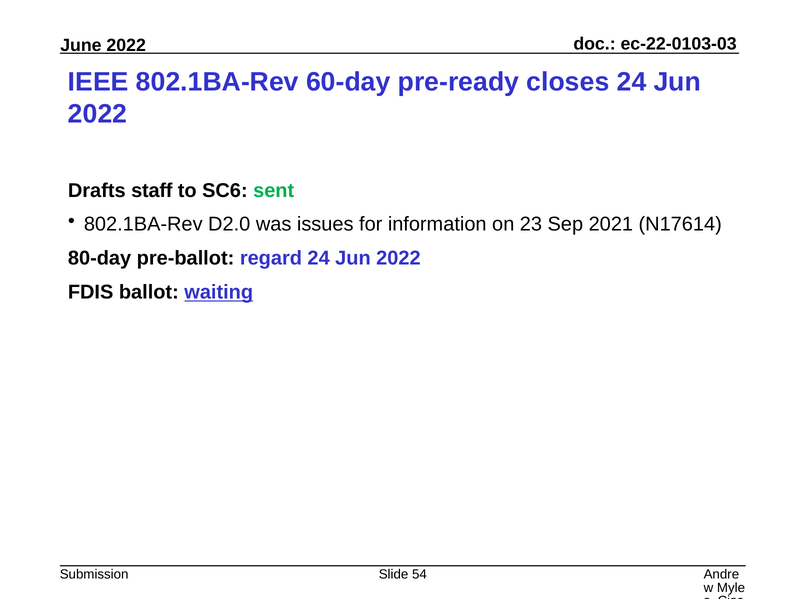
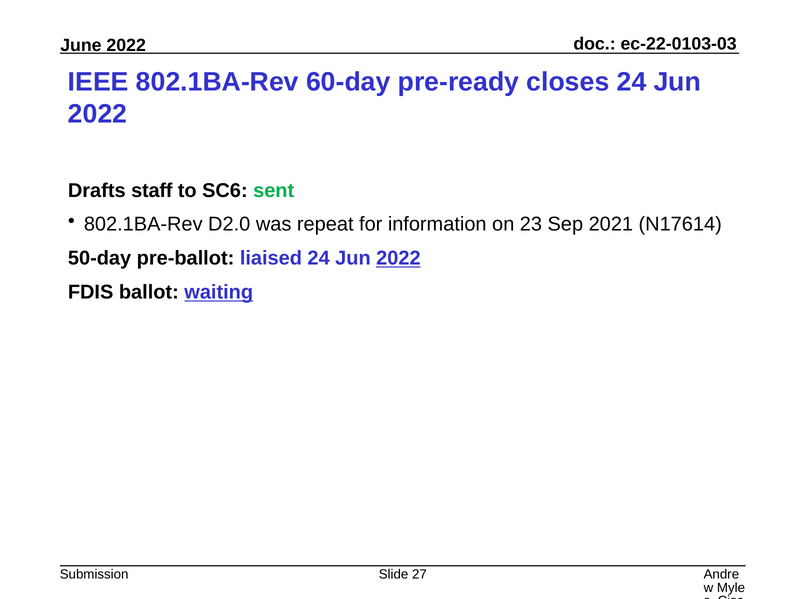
issues: issues -> repeat
80-day: 80-day -> 50-day
regard: regard -> liaised
2022 at (398, 258) underline: none -> present
54: 54 -> 27
